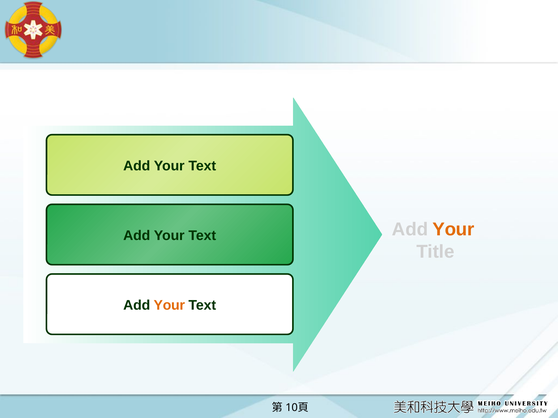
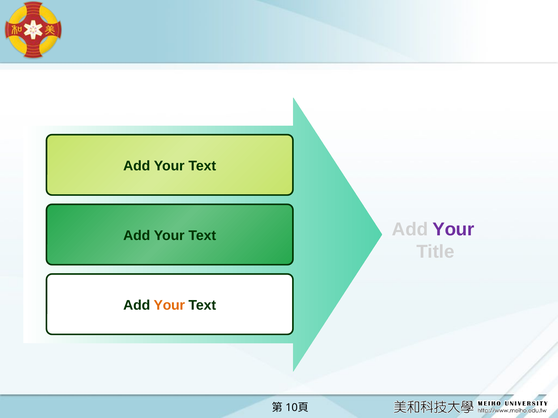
Your at (453, 230) colour: orange -> purple
